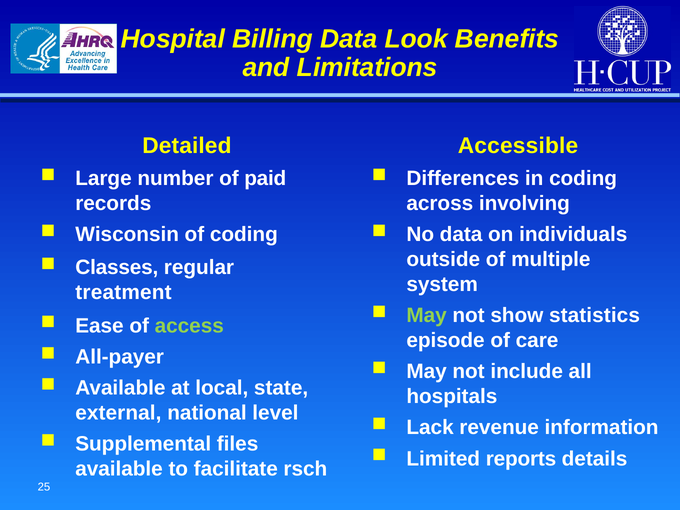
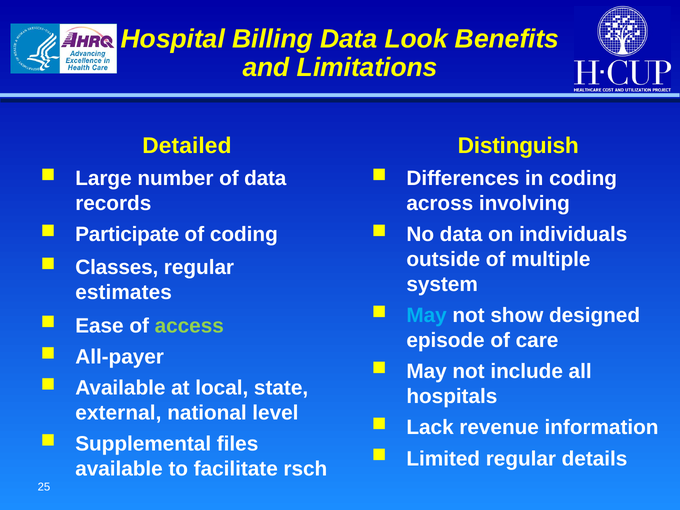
Accessible: Accessible -> Distinguish
of paid: paid -> data
Wisconsin: Wisconsin -> Participate
treatment: treatment -> estimates
May at (427, 315) colour: light green -> light blue
statistics: statistics -> designed
Limited reports: reports -> regular
